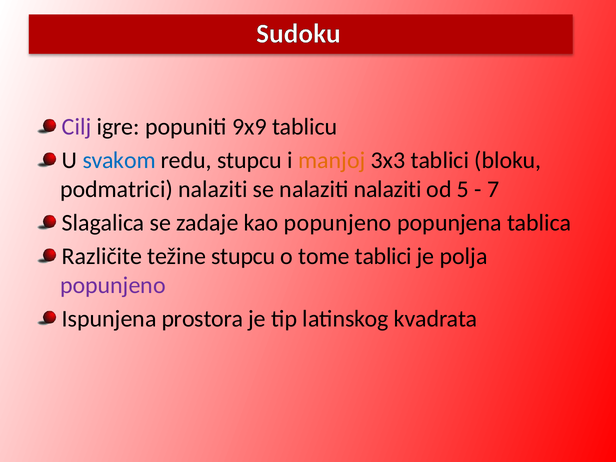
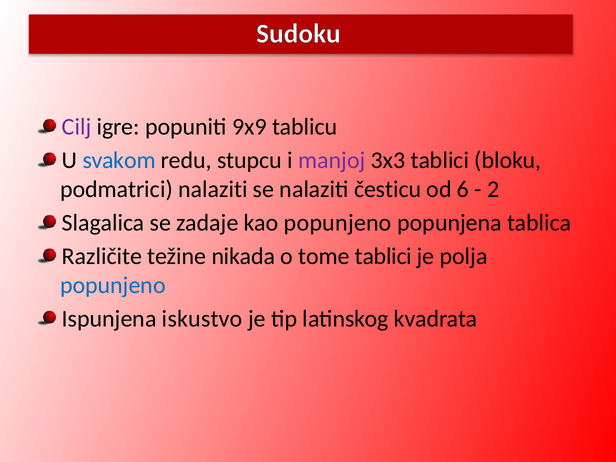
manjoj colour: orange -> purple
nalaziti nalaziti: nalaziti -> česticu
5: 5 -> 6
7: 7 -> 2
težine stupcu: stupcu -> nikada
popunjeno at (113, 285) colour: purple -> blue
prostora: prostora -> iskustvo
